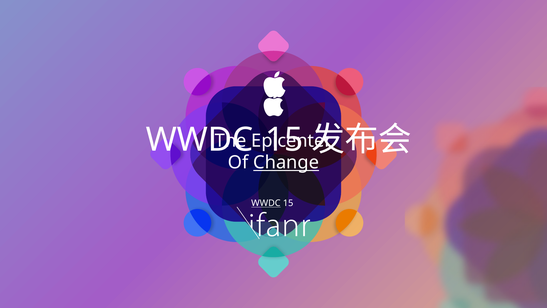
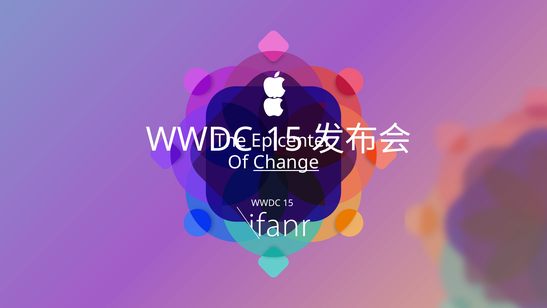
WWDC at (266, 203) underline: present -> none
